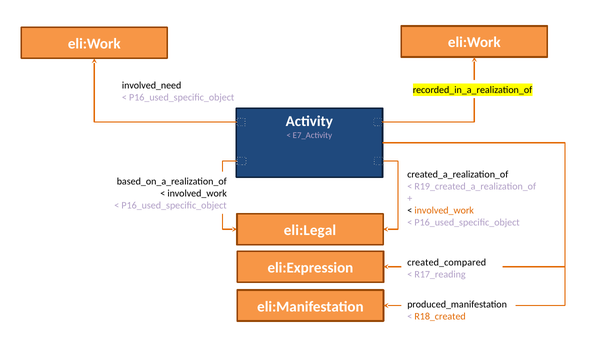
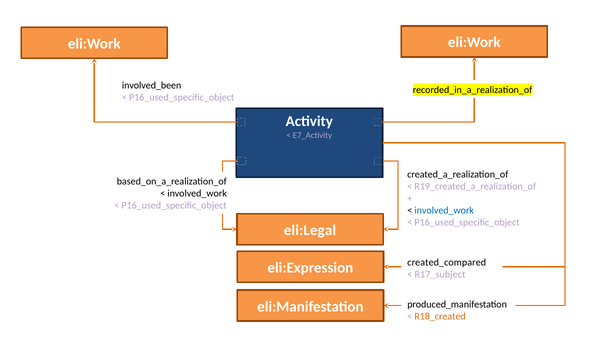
involved_need: involved_need -> involved_been
involved_work at (444, 211) colour: orange -> blue
R17_reading: R17_reading -> R17_subject
